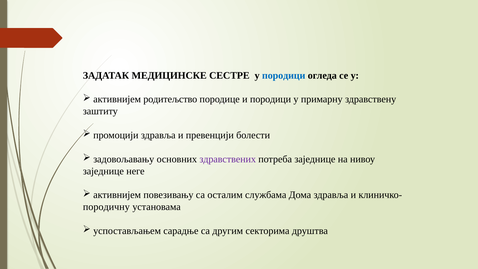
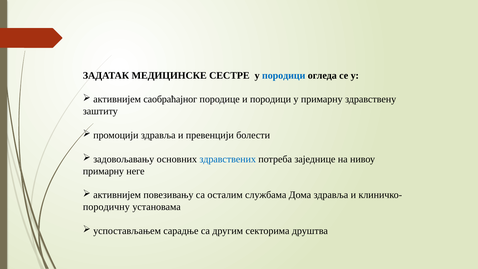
родитељство: родитељство -> саобраћајног
здравствених colour: purple -> blue
заједнице at (103, 171): заједнице -> примарну
